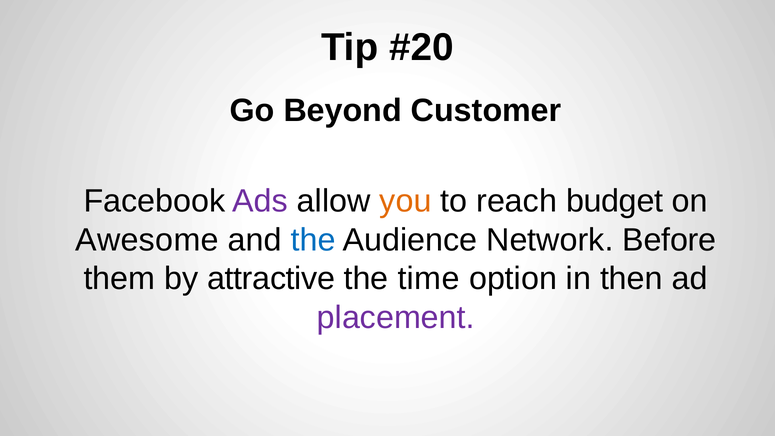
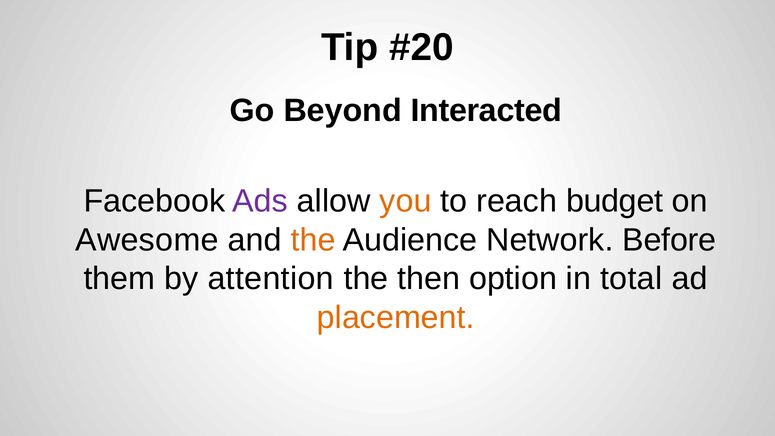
Customer: Customer -> Interacted
the at (313, 240) colour: blue -> orange
attractive: attractive -> attention
time: time -> then
then: then -> total
placement colour: purple -> orange
